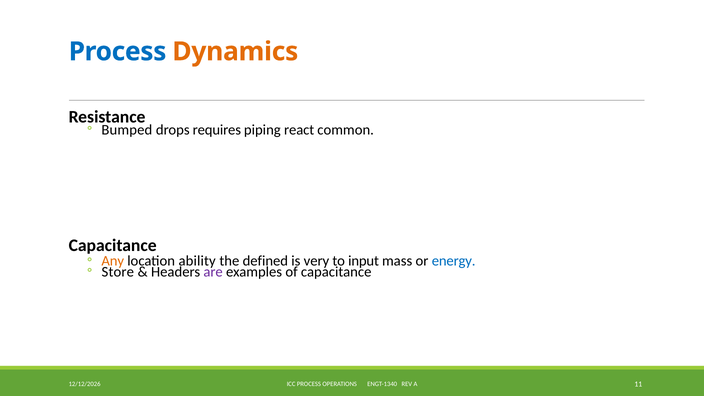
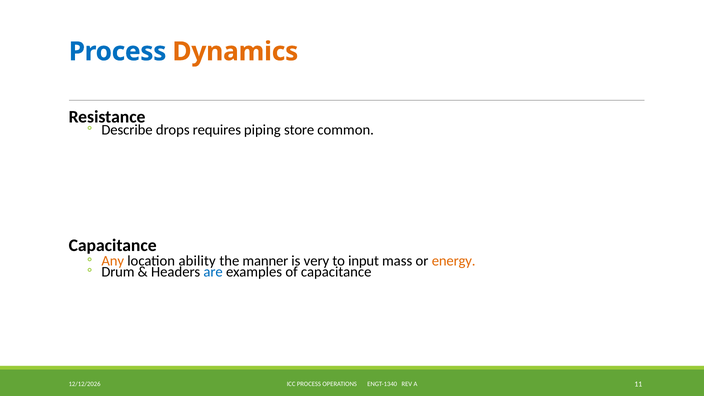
Bumped: Bumped -> Describe
react: react -> store
defined: defined -> manner
energy colour: blue -> orange
Store: Store -> Drum
are colour: purple -> blue
